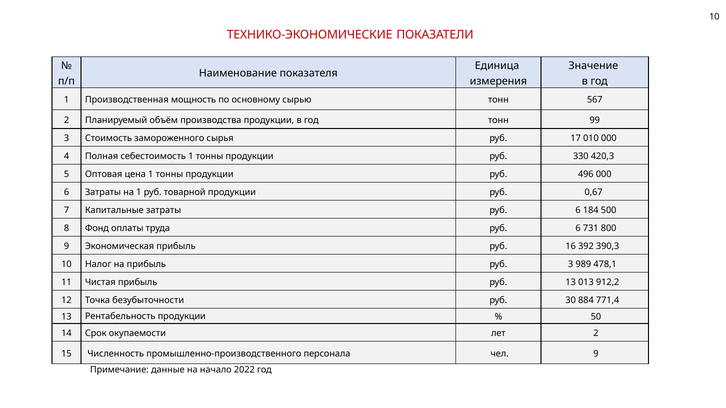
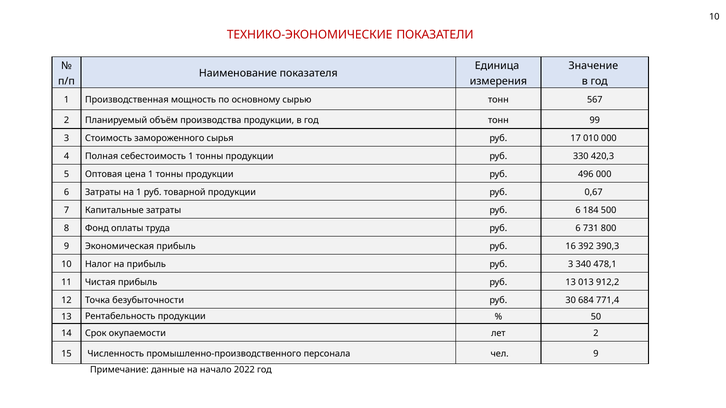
989: 989 -> 340
884: 884 -> 684
